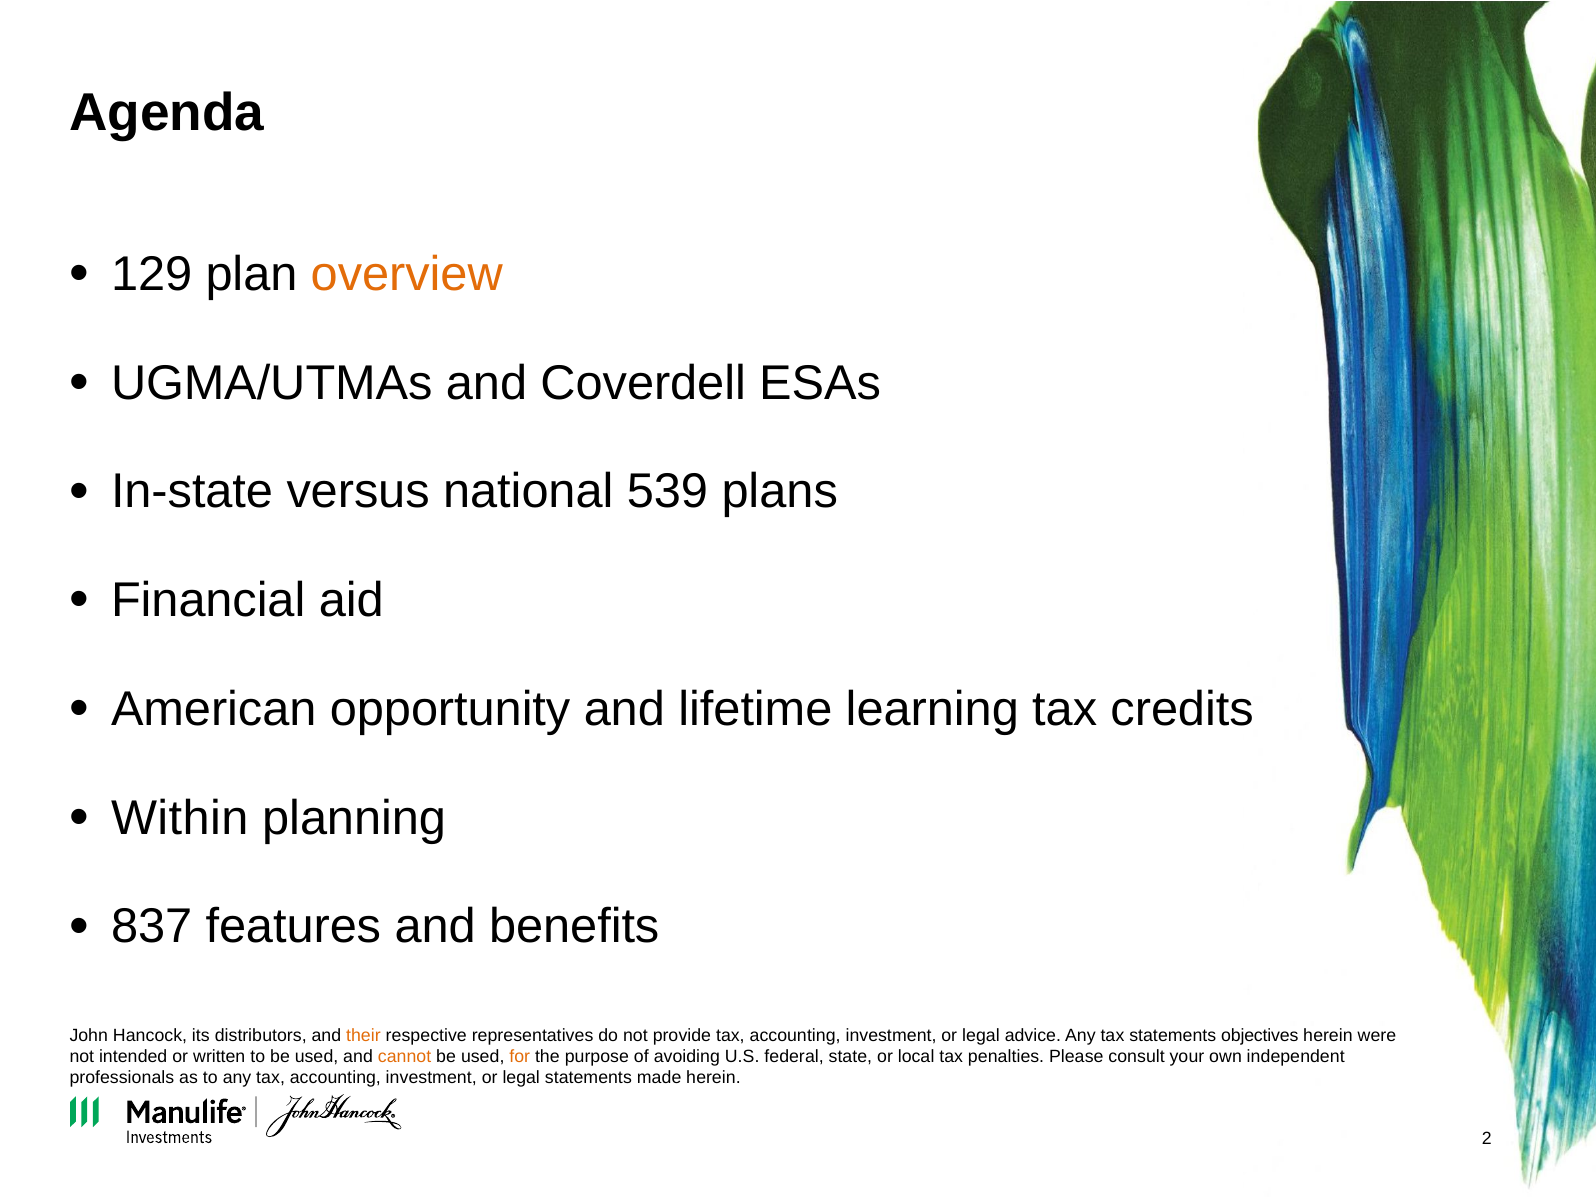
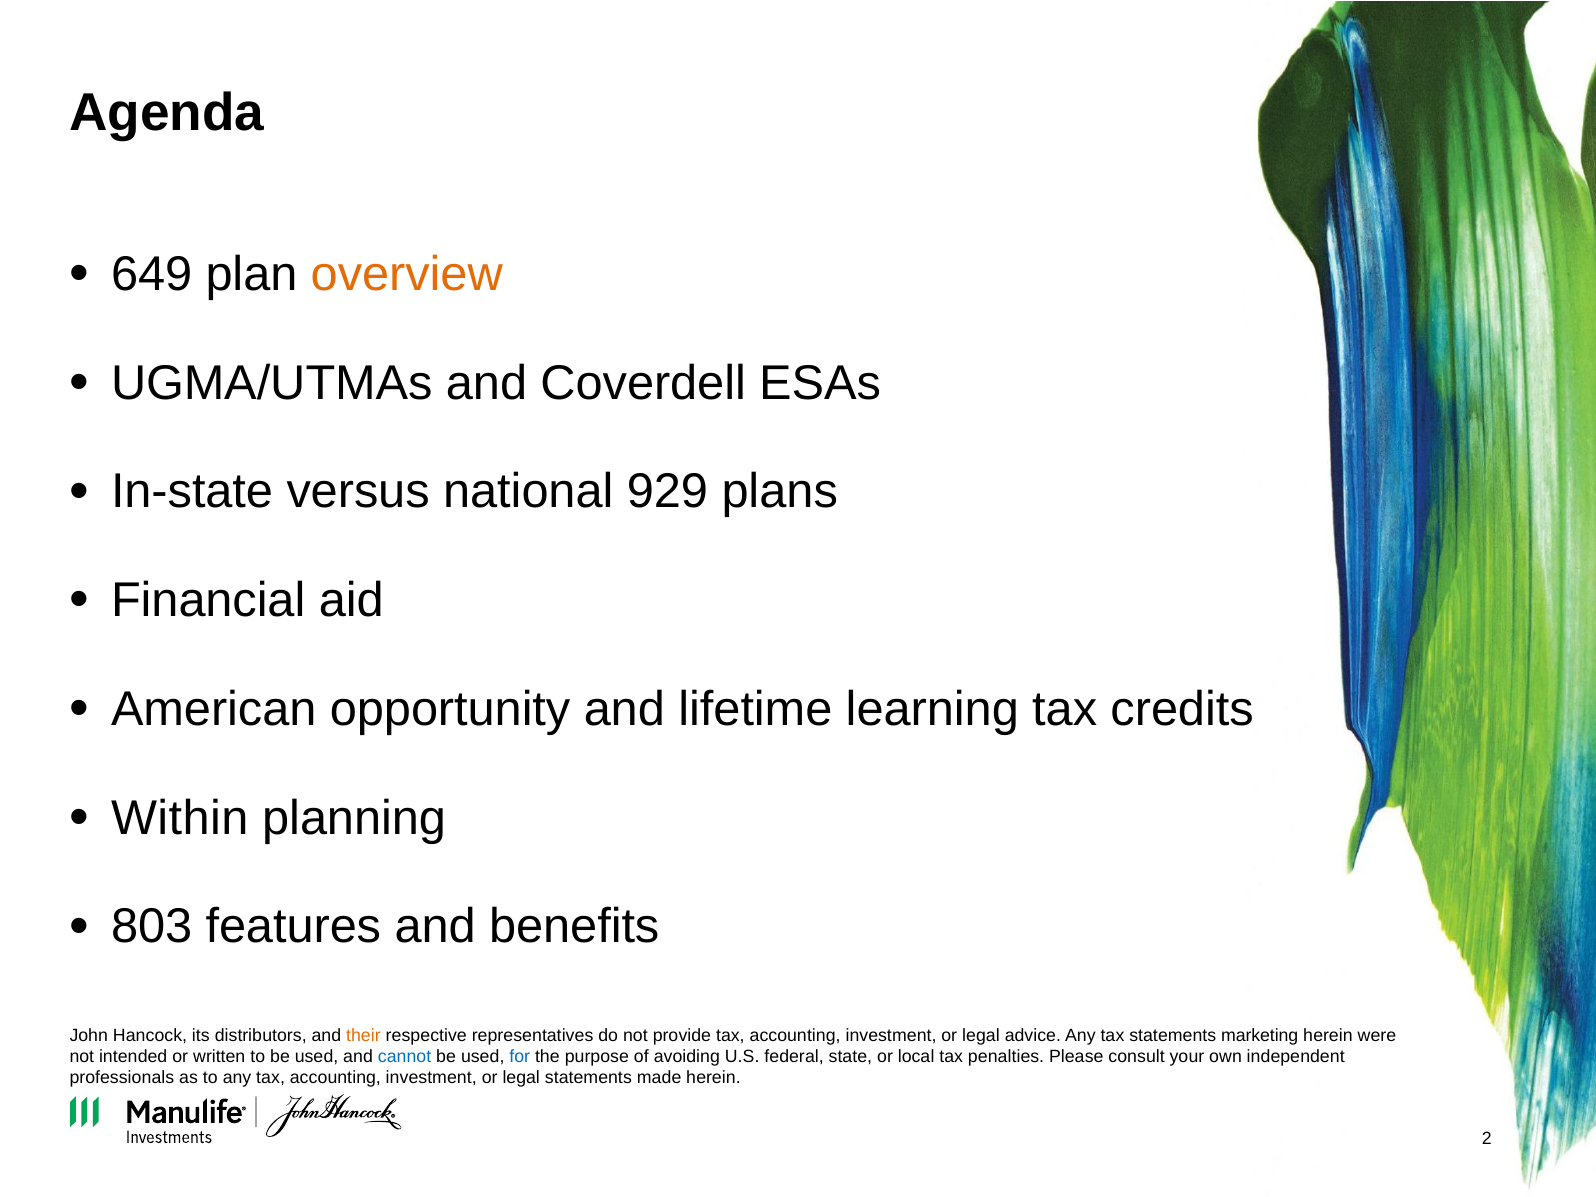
129: 129 -> 649
539: 539 -> 929
837: 837 -> 803
objectives: objectives -> marketing
cannot colour: orange -> blue
for colour: orange -> blue
